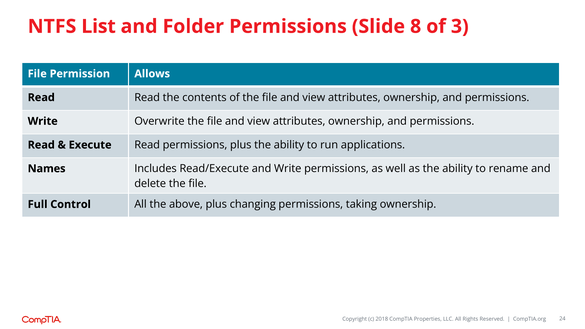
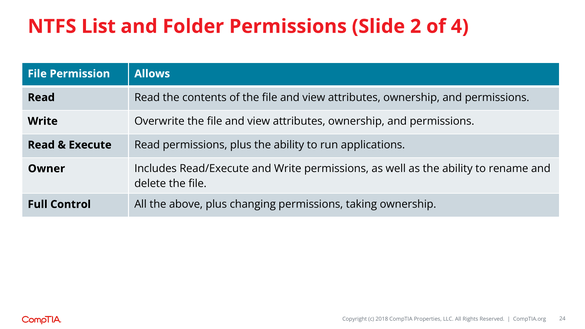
8: 8 -> 2
3: 3 -> 4
Names: Names -> Owner
